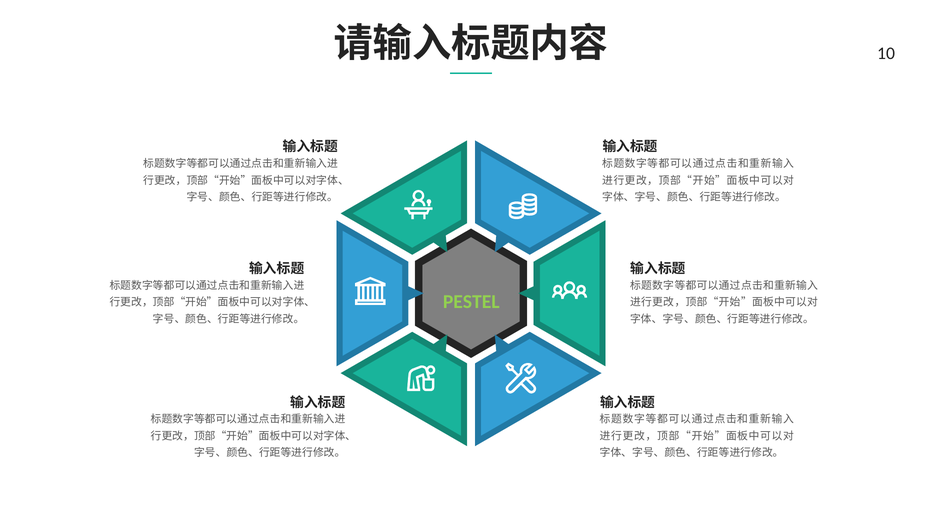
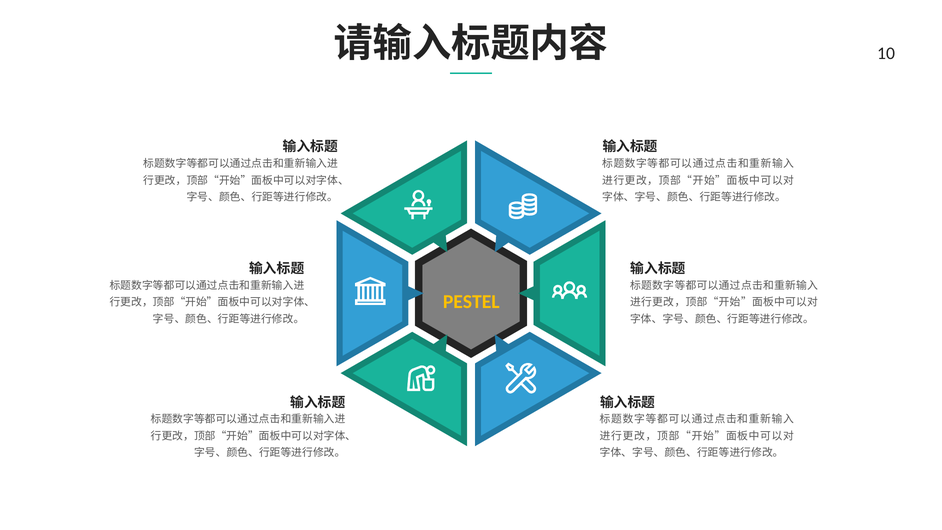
PESTEL colour: light green -> yellow
